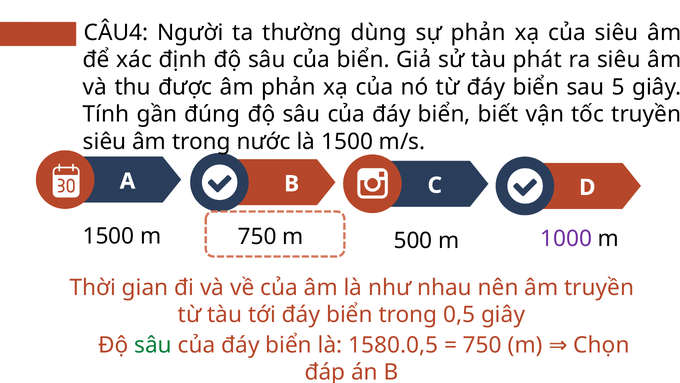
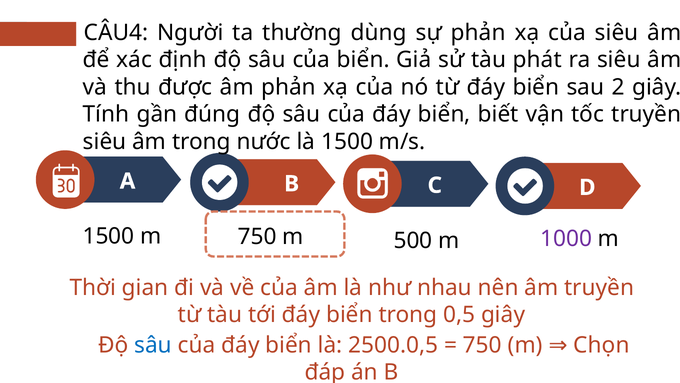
5: 5 -> 2
sâu at (153, 345) colour: green -> blue
1580.0,5: 1580.0,5 -> 2500.0,5
